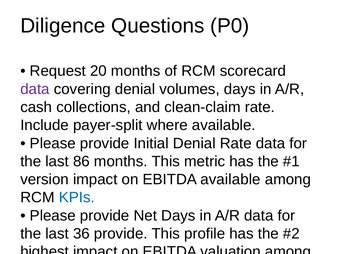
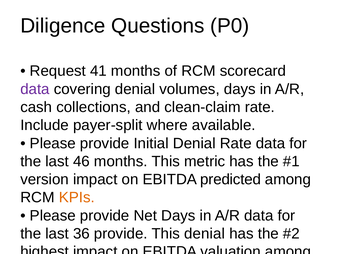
20: 20 -> 41
86: 86 -> 46
EBITDA available: available -> predicted
KPIs at (77, 198) colour: blue -> orange
This profile: profile -> denial
